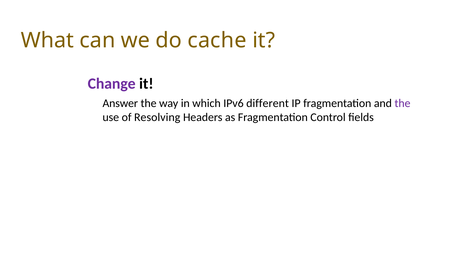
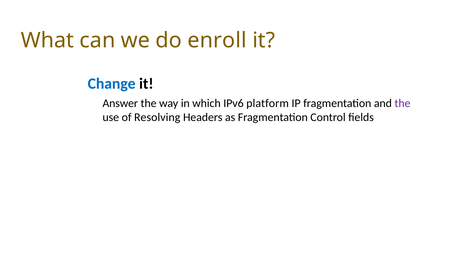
cache: cache -> enroll
Change colour: purple -> blue
different: different -> platform
